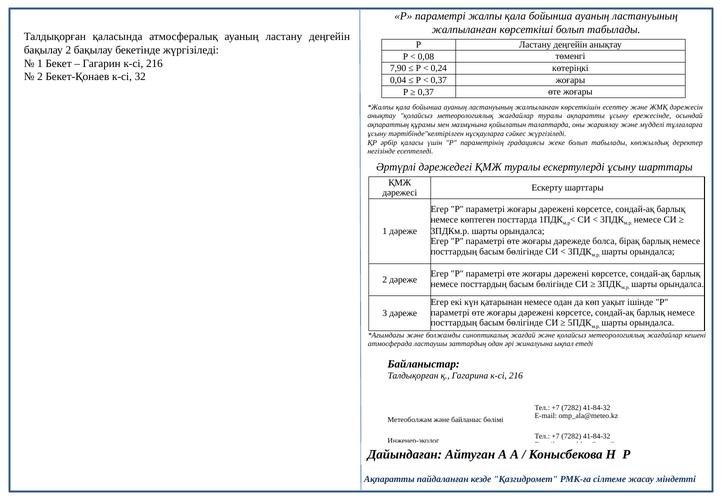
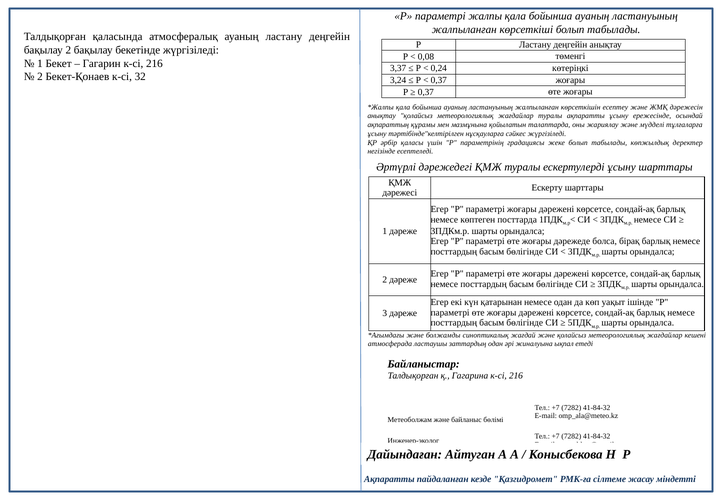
7,90: 7,90 -> 3,37
0,04: 0,04 -> 3,24
